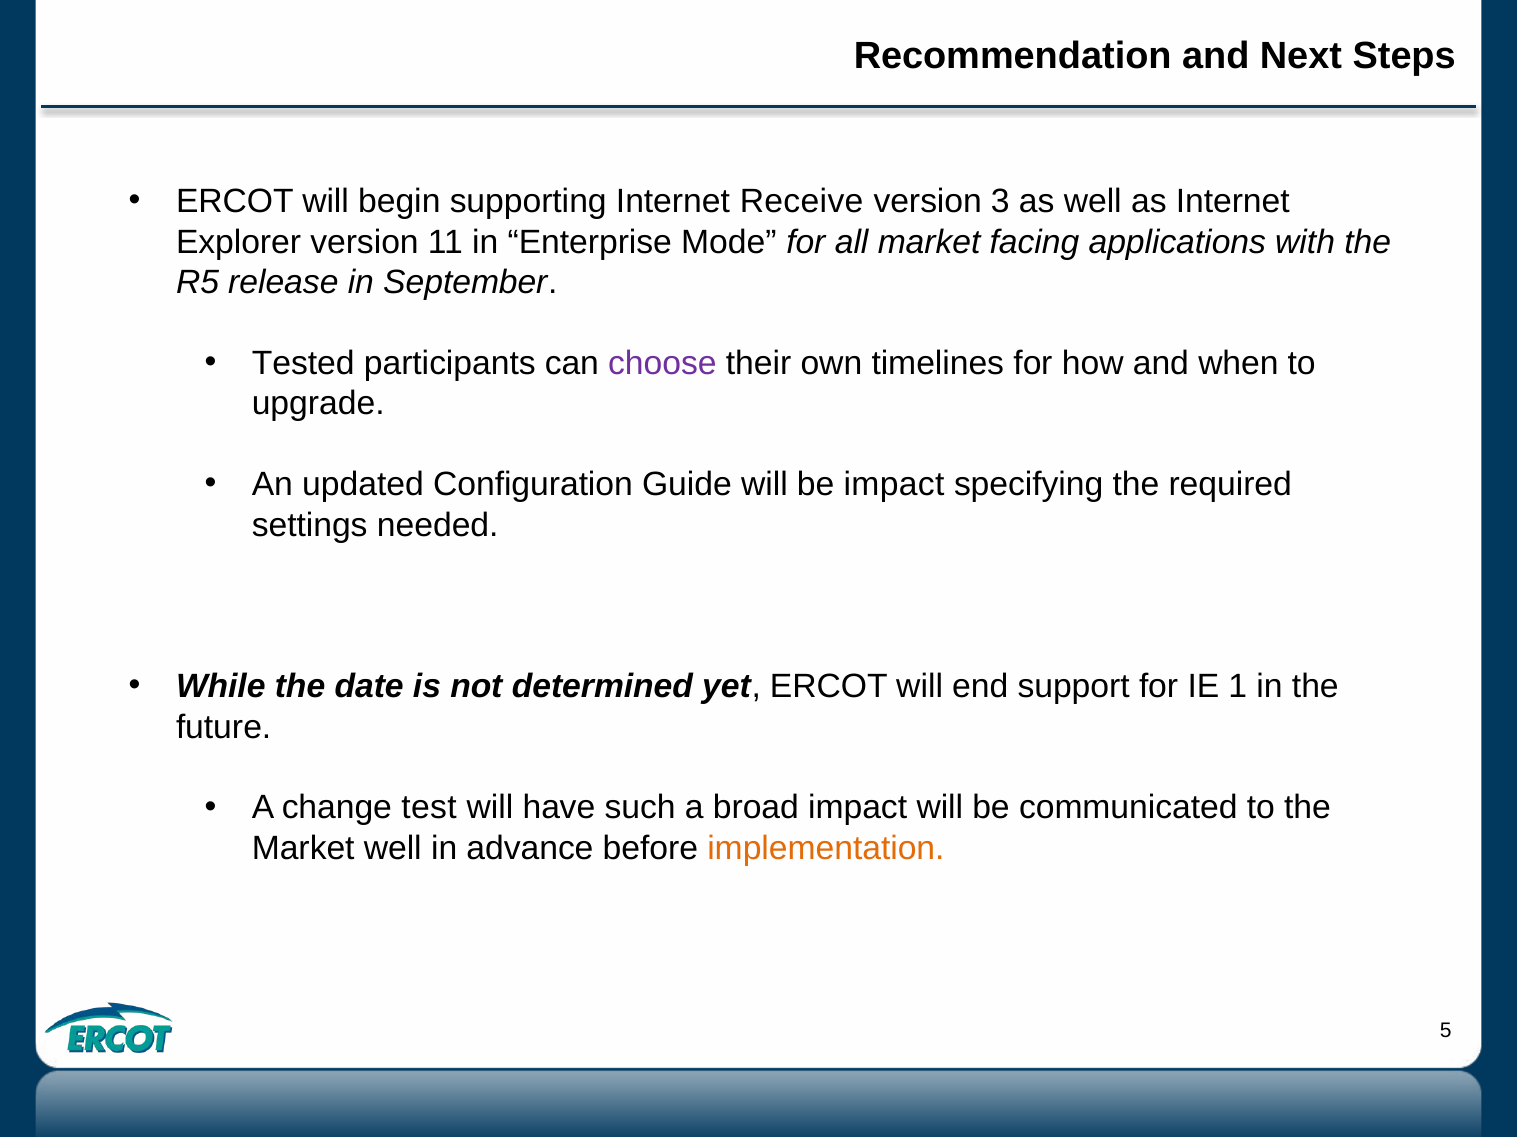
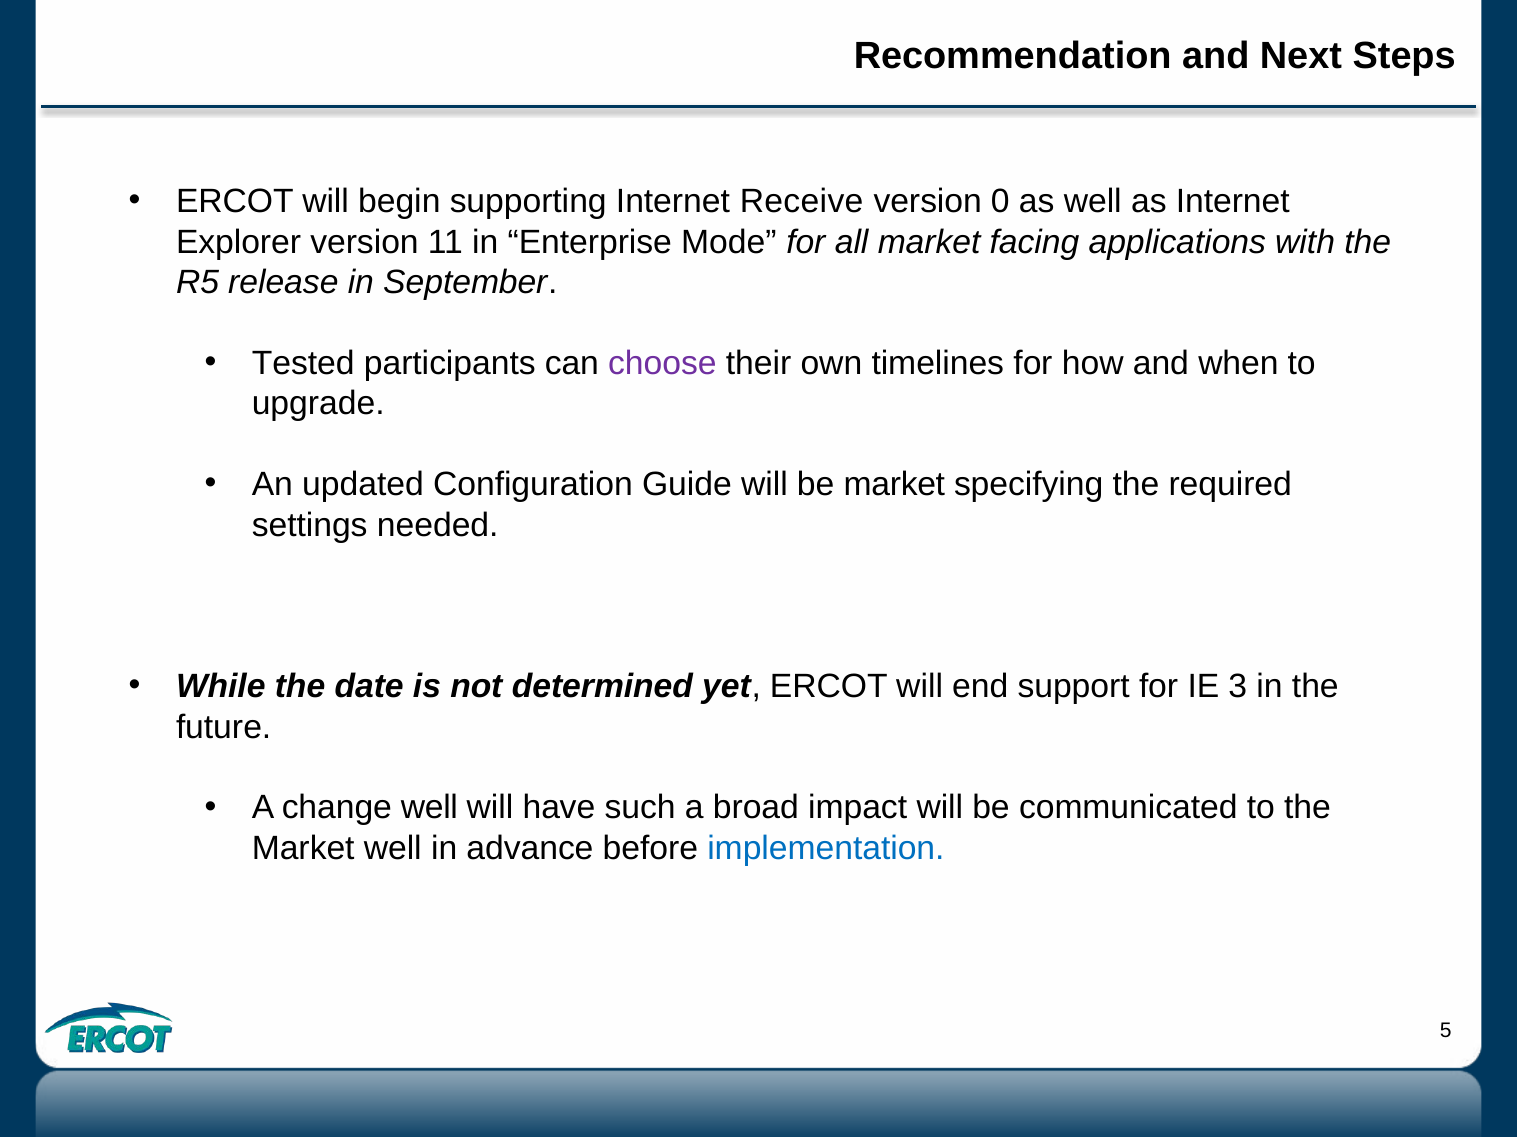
3: 3 -> 0
be impact: impact -> market
1: 1 -> 3
change test: test -> well
implementation colour: orange -> blue
